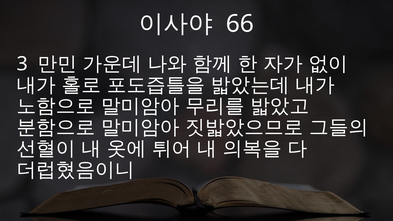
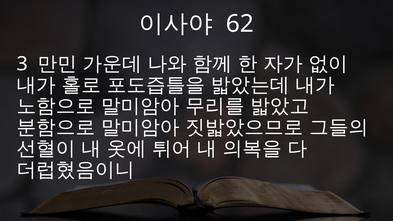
66: 66 -> 62
